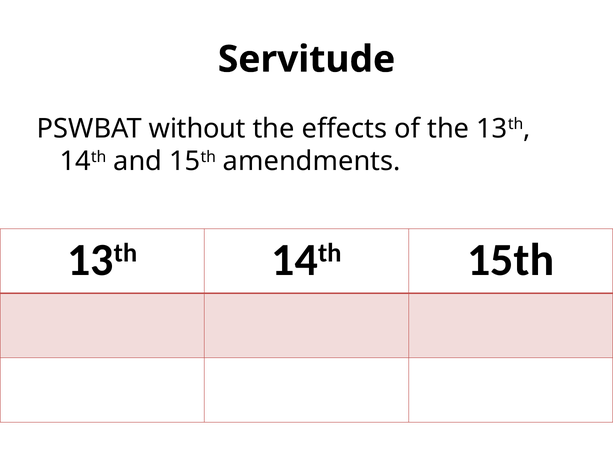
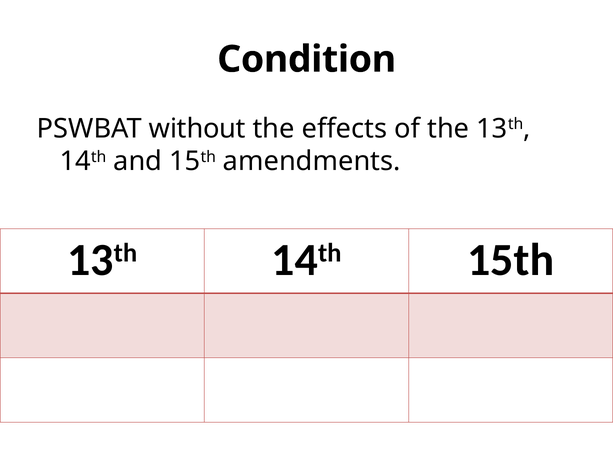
Servitude: Servitude -> Condition
